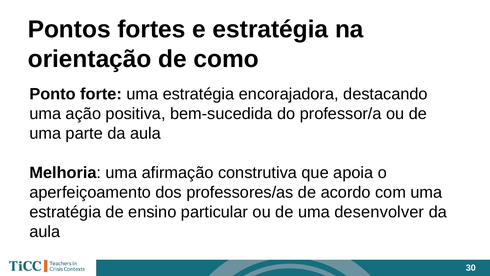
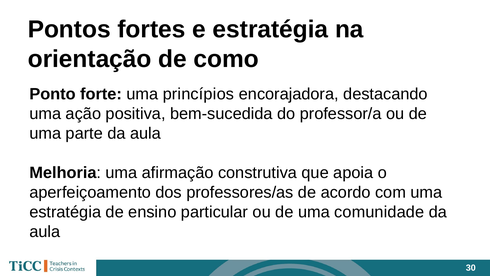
forte uma estratégia: estratégia -> princípios
desenvolver: desenvolver -> comunidade
